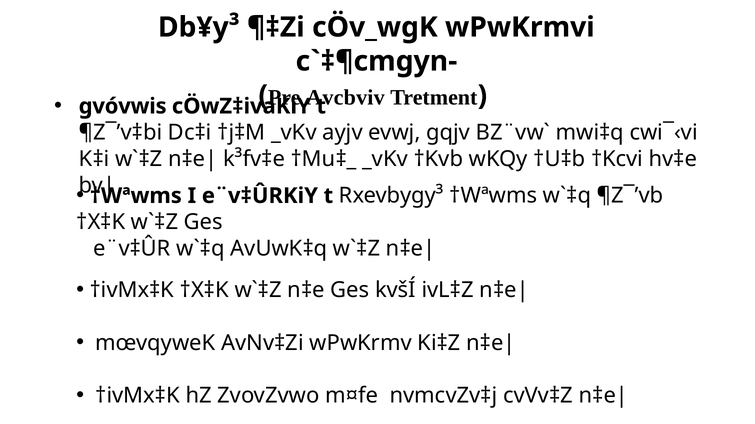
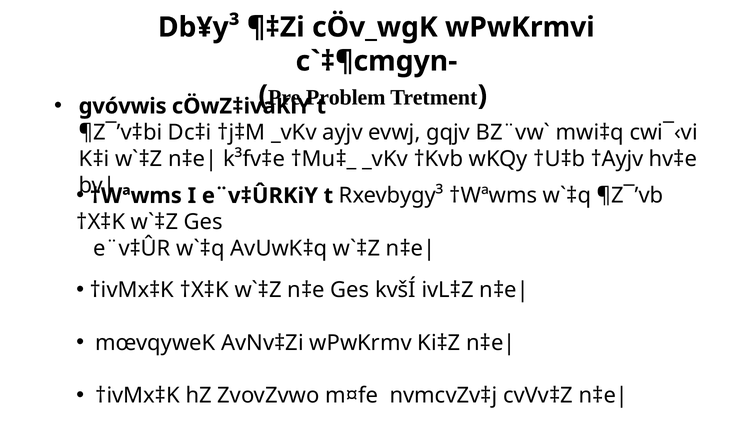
Avcbviv: Avcbviv -> Problem
†Kcvi: †Kcvi -> †Ayjv
